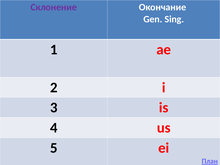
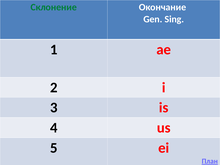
Склонение colour: purple -> green
